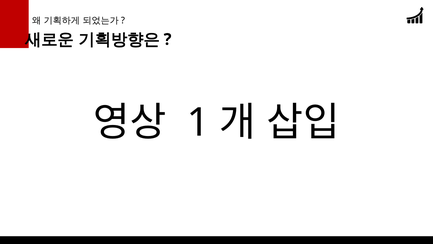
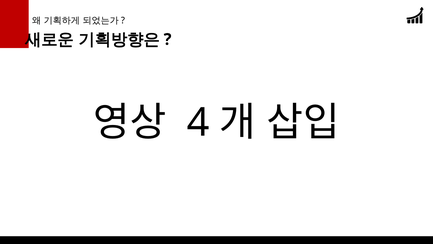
1: 1 -> 4
